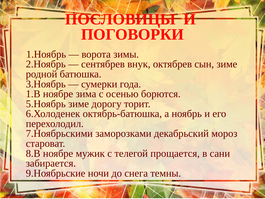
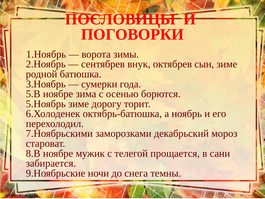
1.В: 1.В -> 5.В
